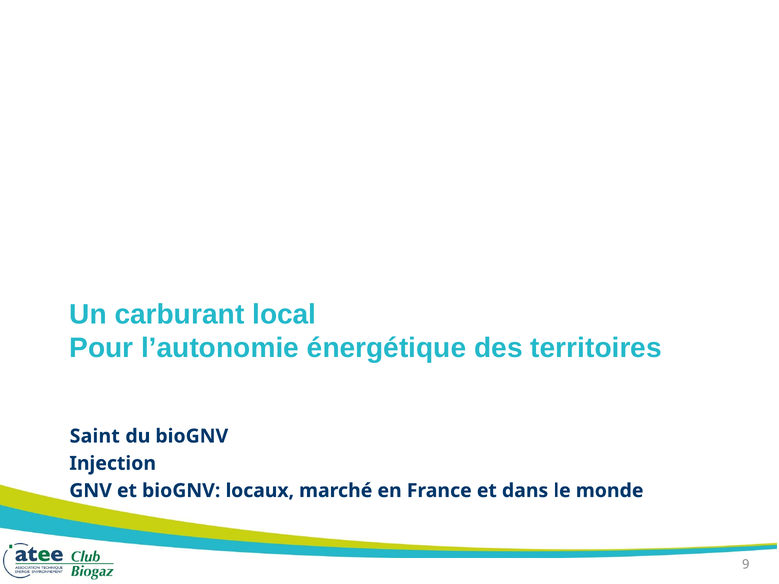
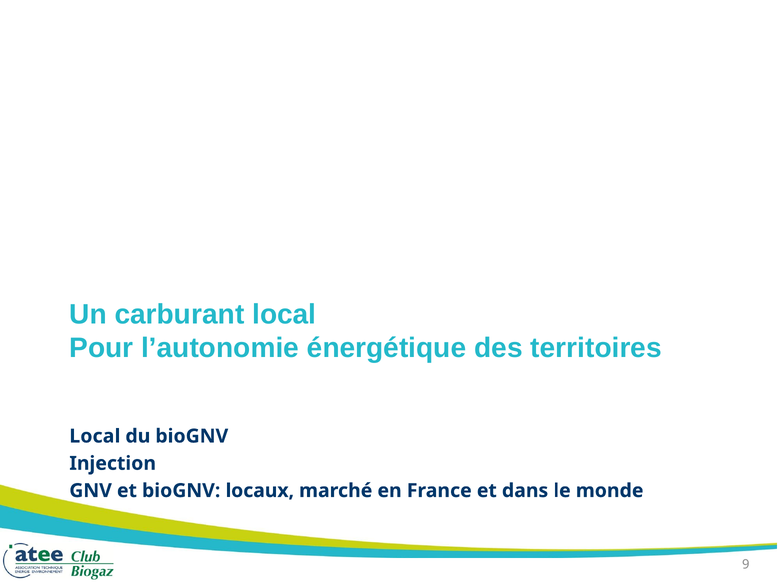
Saint at (95, 436): Saint -> Local
